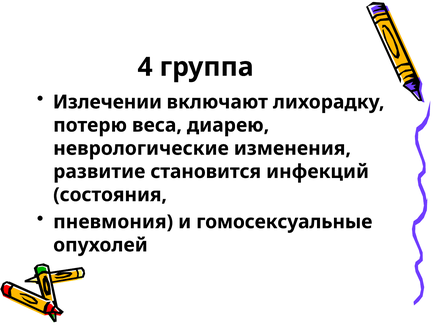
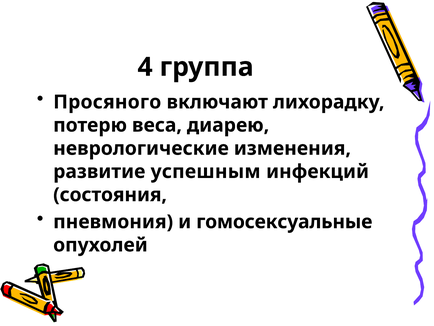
Излечении: Излечении -> Просяного
становится: становится -> успешным
